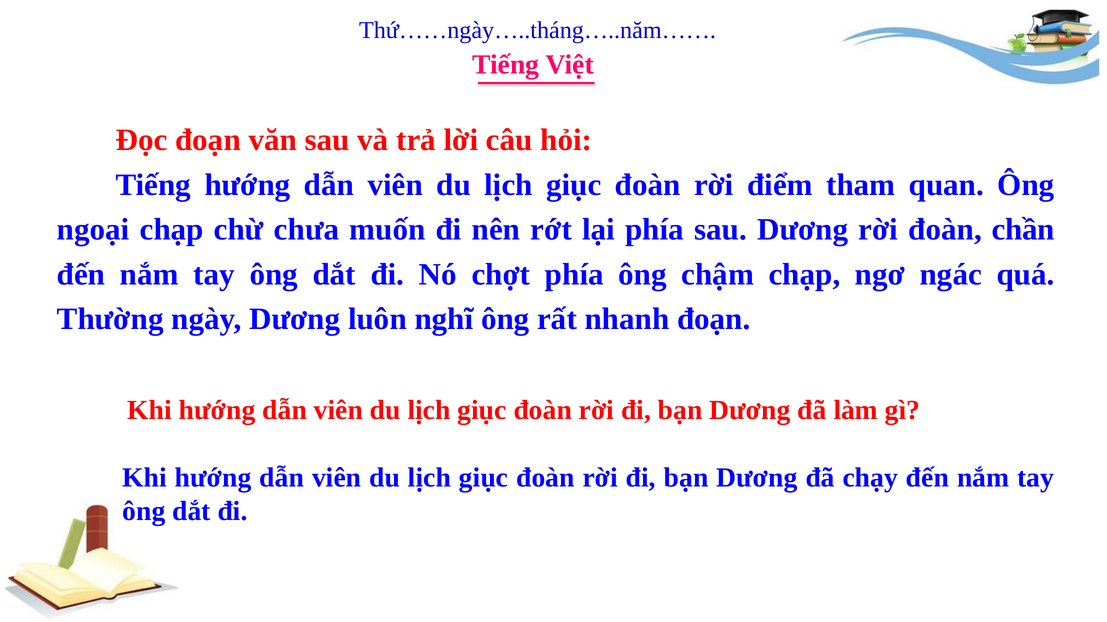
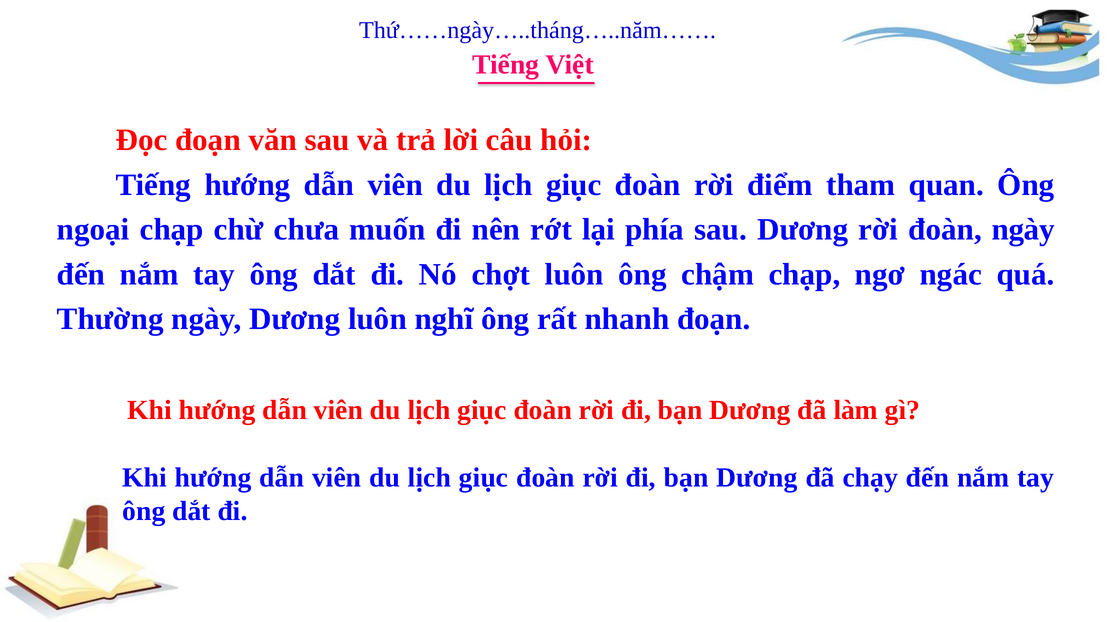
đoàn chần: chần -> ngày
chợt phía: phía -> luôn
